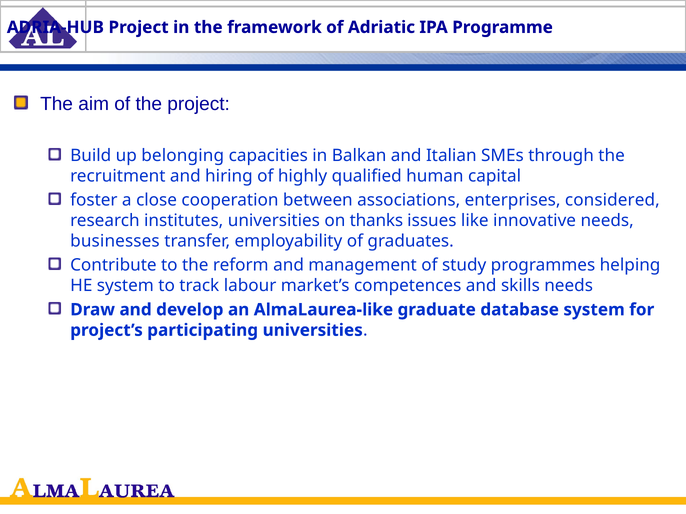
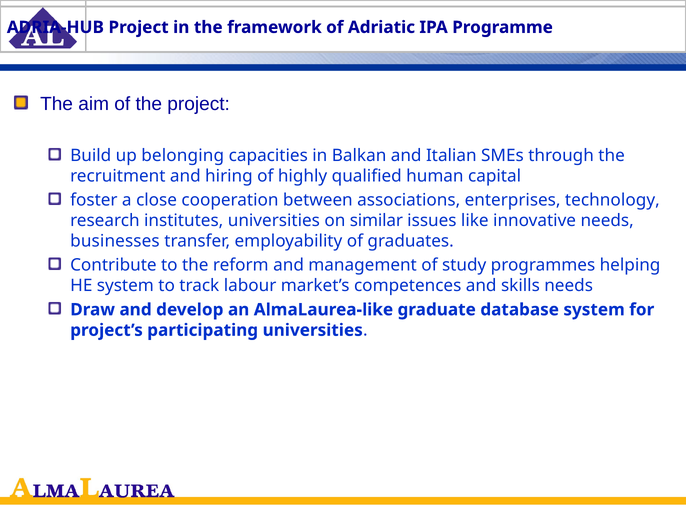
considered: considered -> technology
thanks: thanks -> similar
